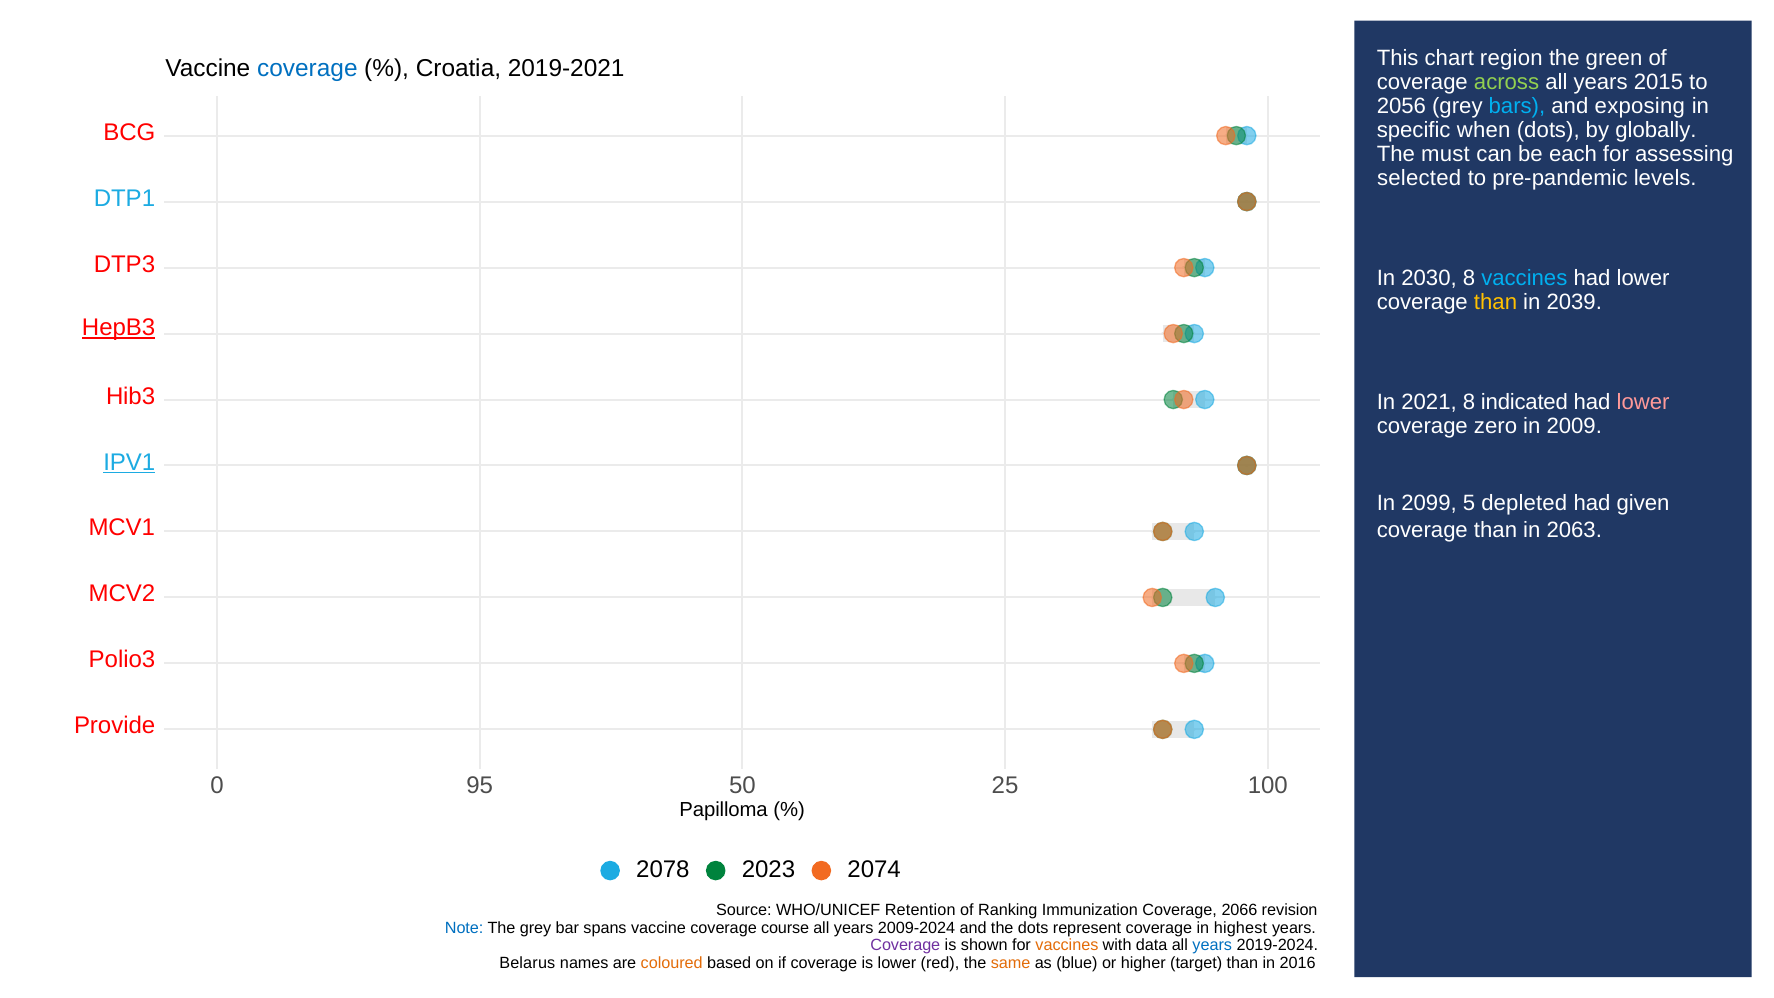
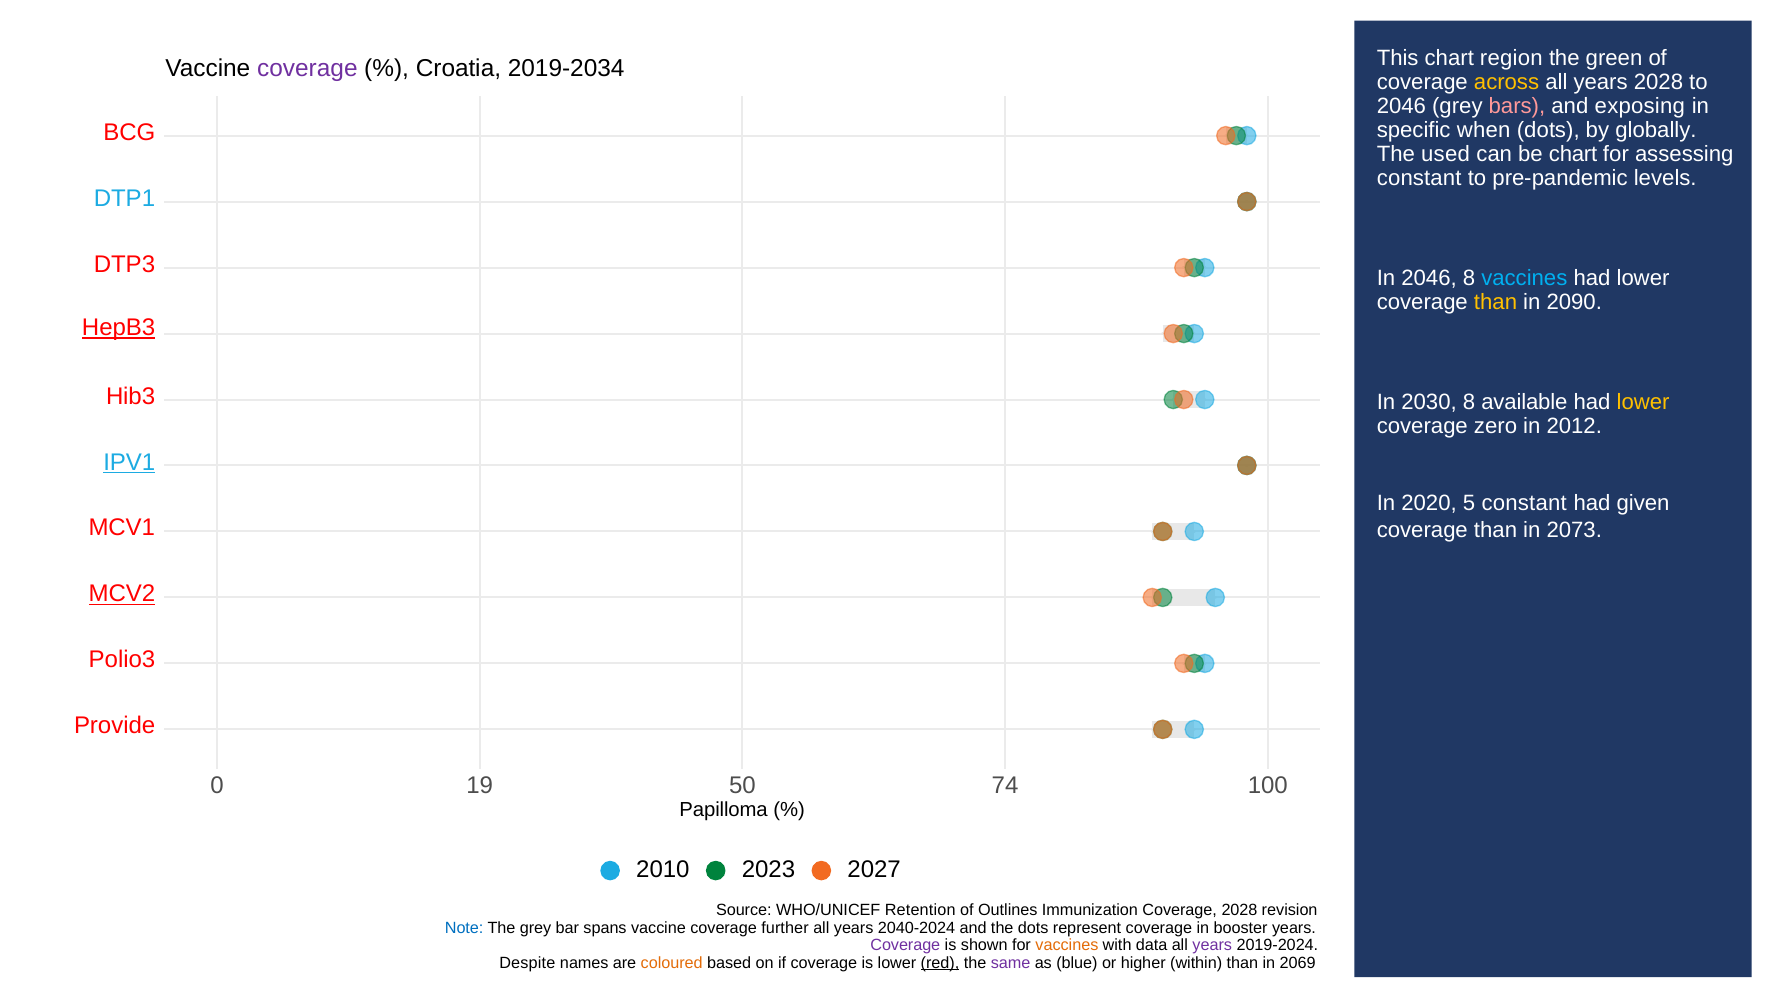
coverage at (307, 69) colour: blue -> purple
2019-2021: 2019-2021 -> 2019-2034
across colour: light green -> yellow
years 2015: 2015 -> 2028
2056 at (1401, 106): 2056 -> 2046
bars colour: light blue -> pink
must: must -> used
be each: each -> chart
selected at (1419, 178): selected -> constant
In 2030: 2030 -> 2046
2039: 2039 -> 2090
2021: 2021 -> 2030
indicated: indicated -> available
lower at (1643, 402) colour: pink -> yellow
2009: 2009 -> 2012
2099: 2099 -> 2020
5 depleted: depleted -> constant
2063: 2063 -> 2073
MCV2 underline: none -> present
95: 95 -> 19
25: 25 -> 74
2078: 2078 -> 2010
2074: 2074 -> 2027
Ranking: Ranking -> Outlines
Coverage 2066: 2066 -> 2028
course: course -> further
2009-2024: 2009-2024 -> 2040-2024
highest: highest -> booster
years at (1212, 945) colour: blue -> purple
Belarus: Belarus -> Despite
red underline: none -> present
same colour: orange -> purple
target: target -> within
2016: 2016 -> 2069
